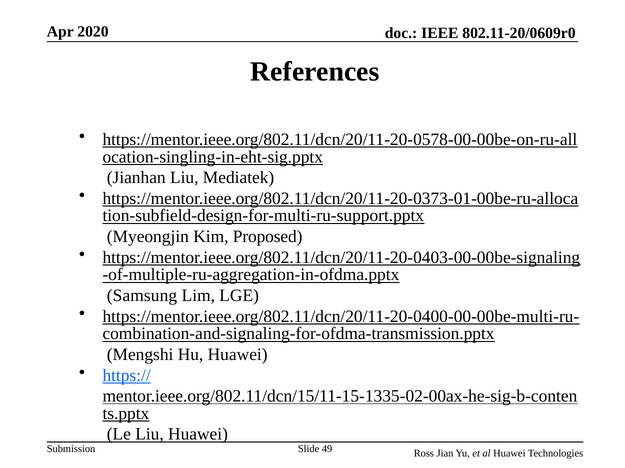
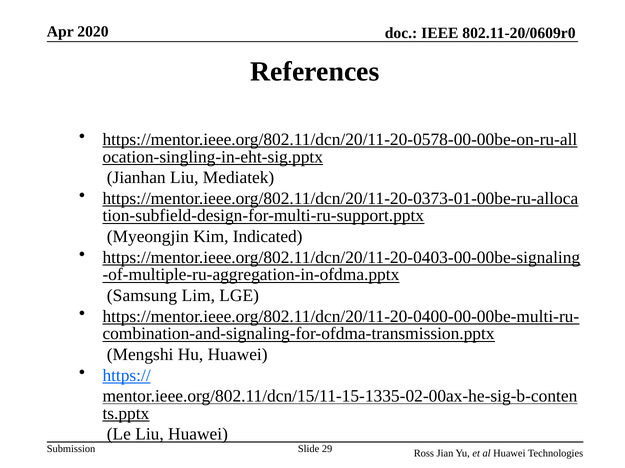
Proposed: Proposed -> Indicated
49: 49 -> 29
